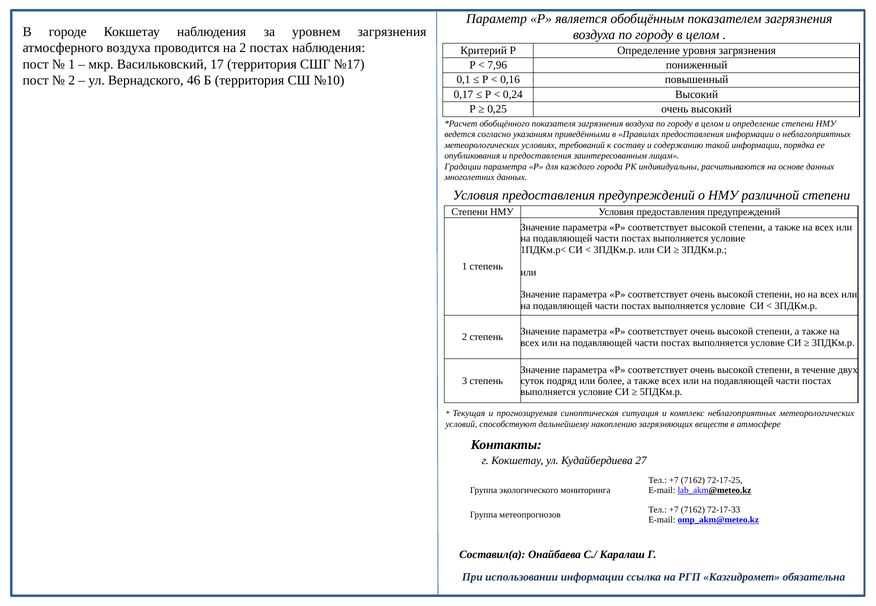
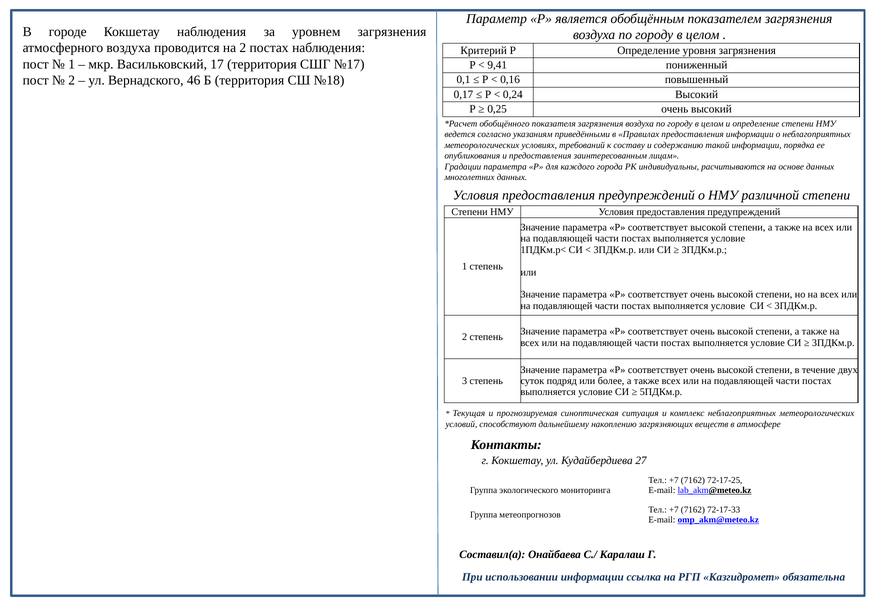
7,96: 7,96 -> 9,41
№10: №10 -> №18
